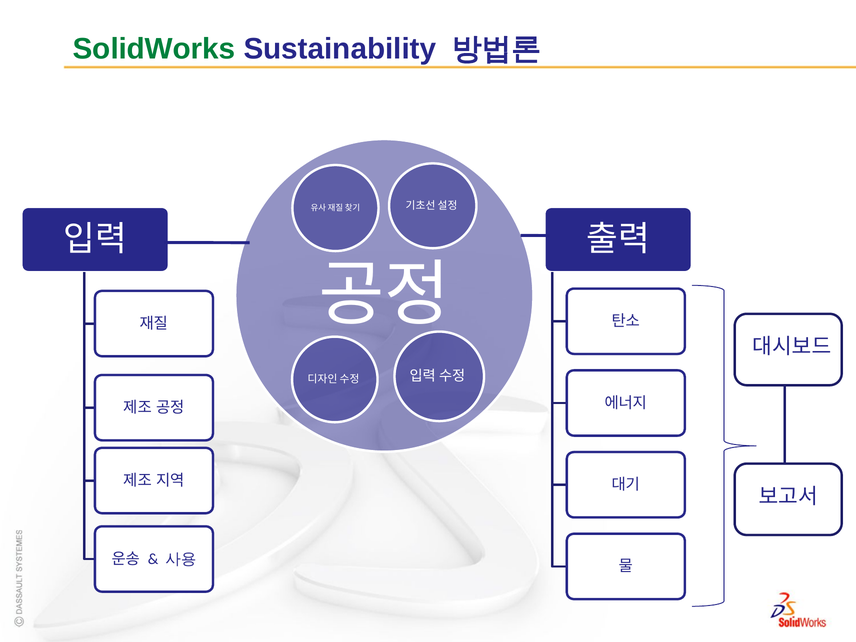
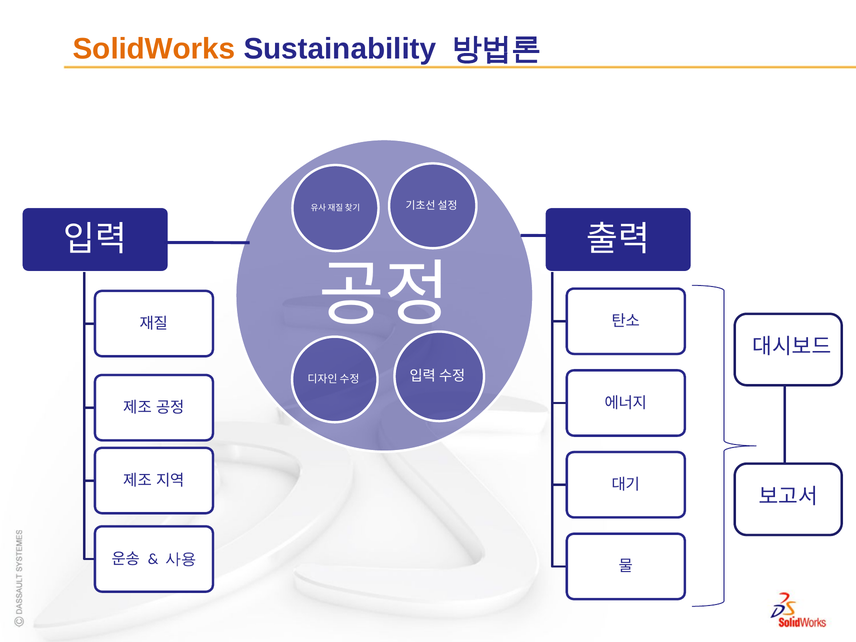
SolidWorks colour: green -> orange
